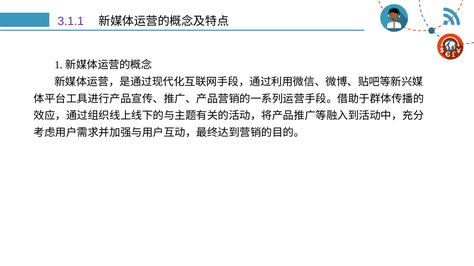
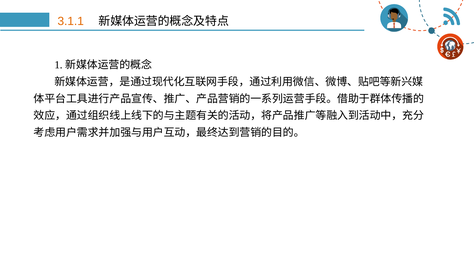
3.1.1 colour: purple -> orange
